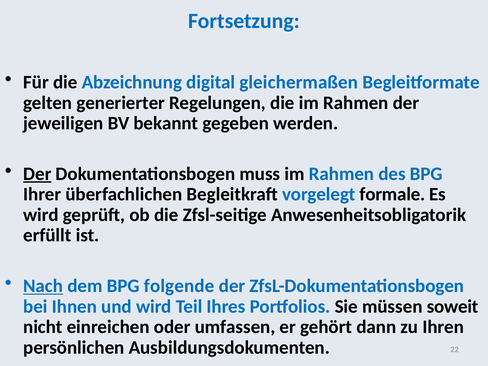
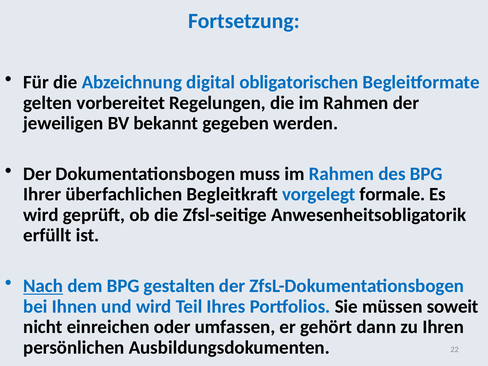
gleichermaßen: gleichermaßen -> obligatorischen
generierter: generierter -> vorbereitet
Der at (37, 174) underline: present -> none
folgende: folgende -> gestalten
